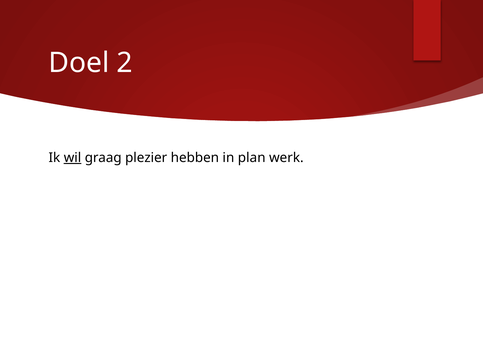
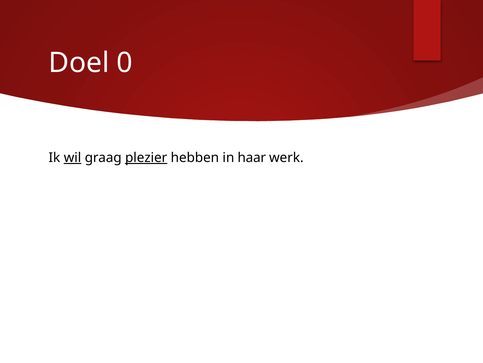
2: 2 -> 0
plezier underline: none -> present
plan: plan -> haar
